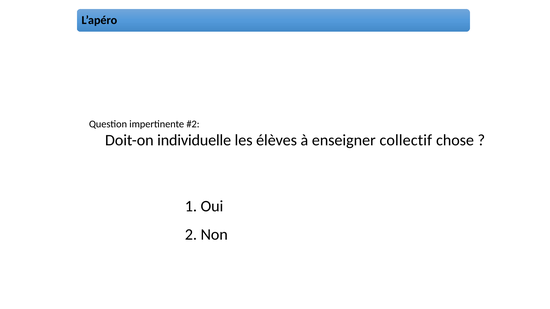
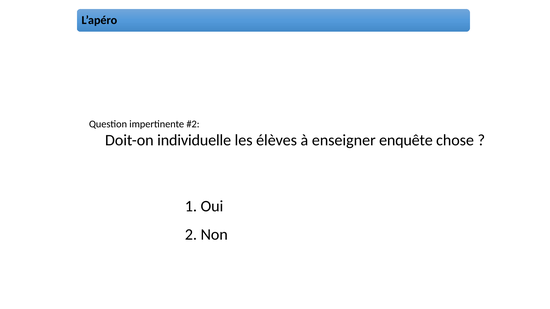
collectif: collectif -> enquête
